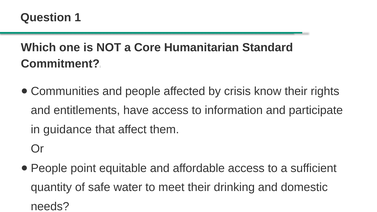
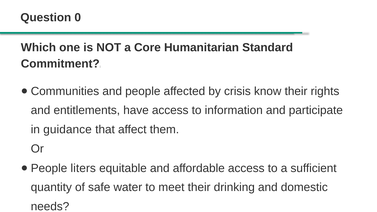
1: 1 -> 0
point: point -> liters
